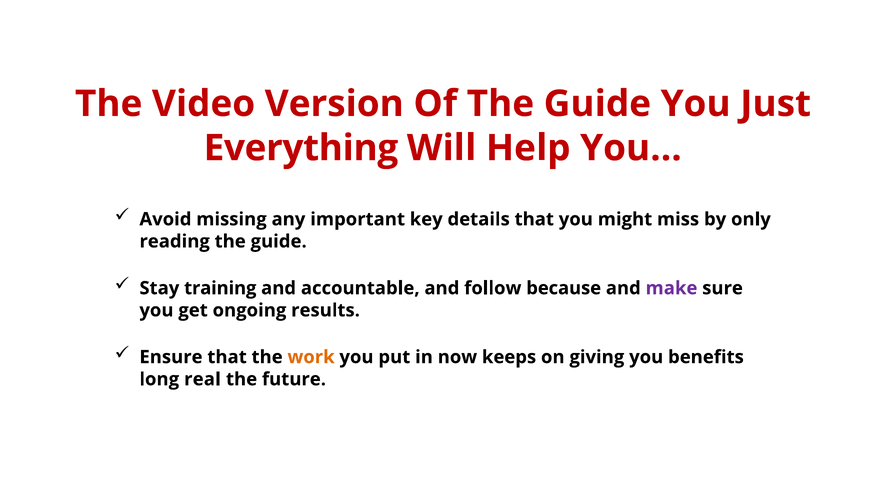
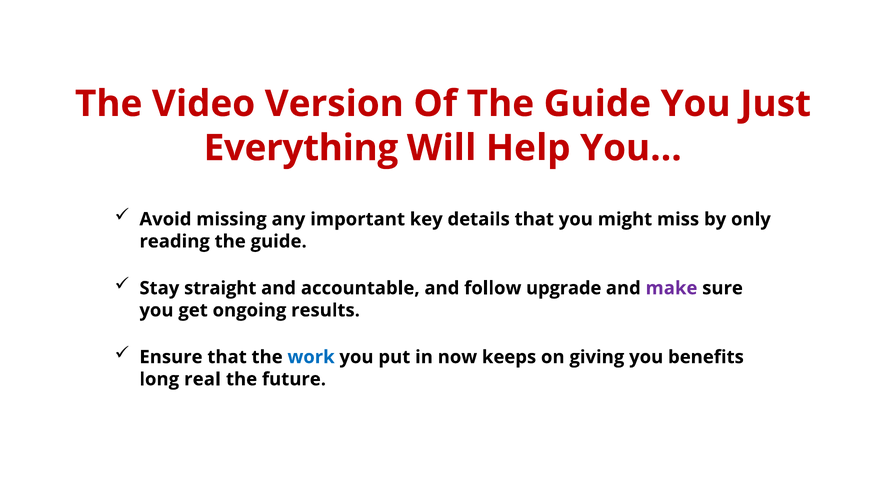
training: training -> straight
because: because -> upgrade
work colour: orange -> blue
